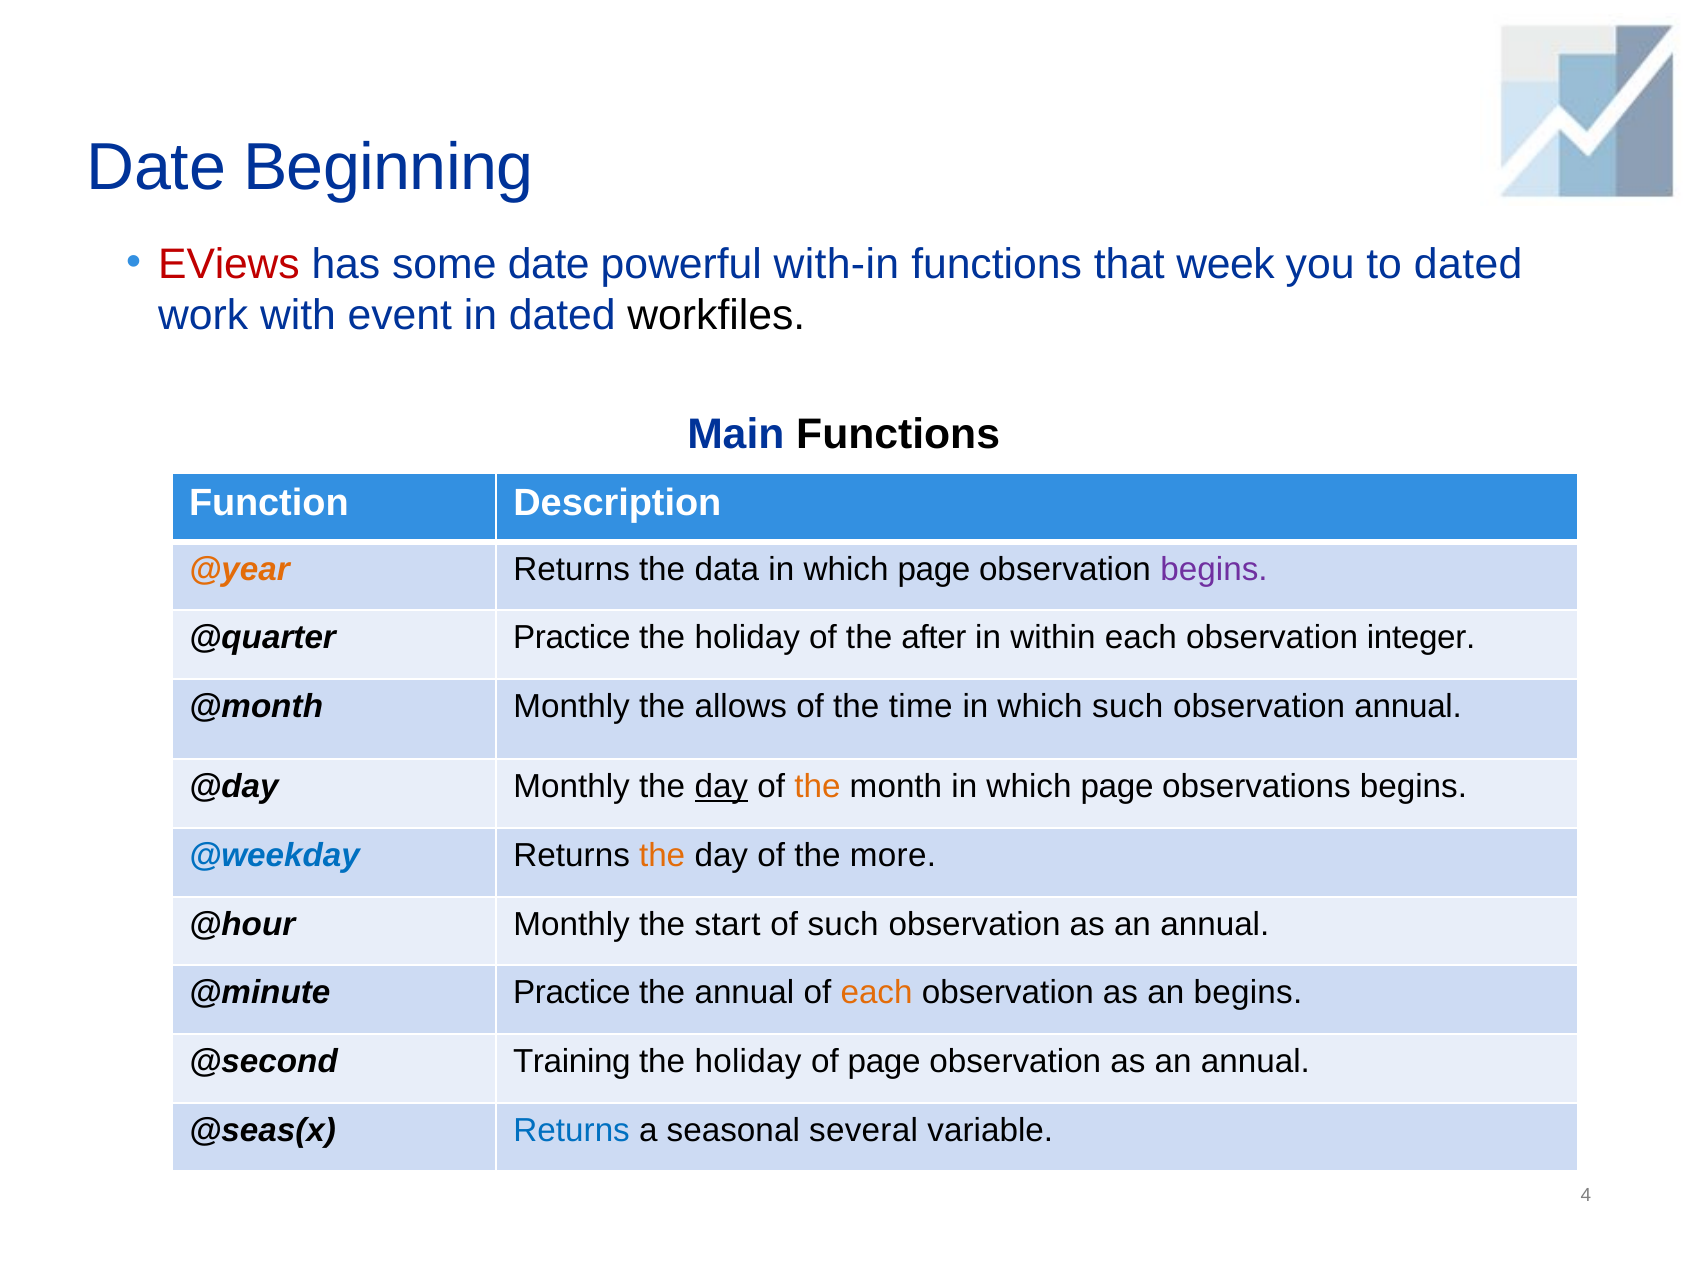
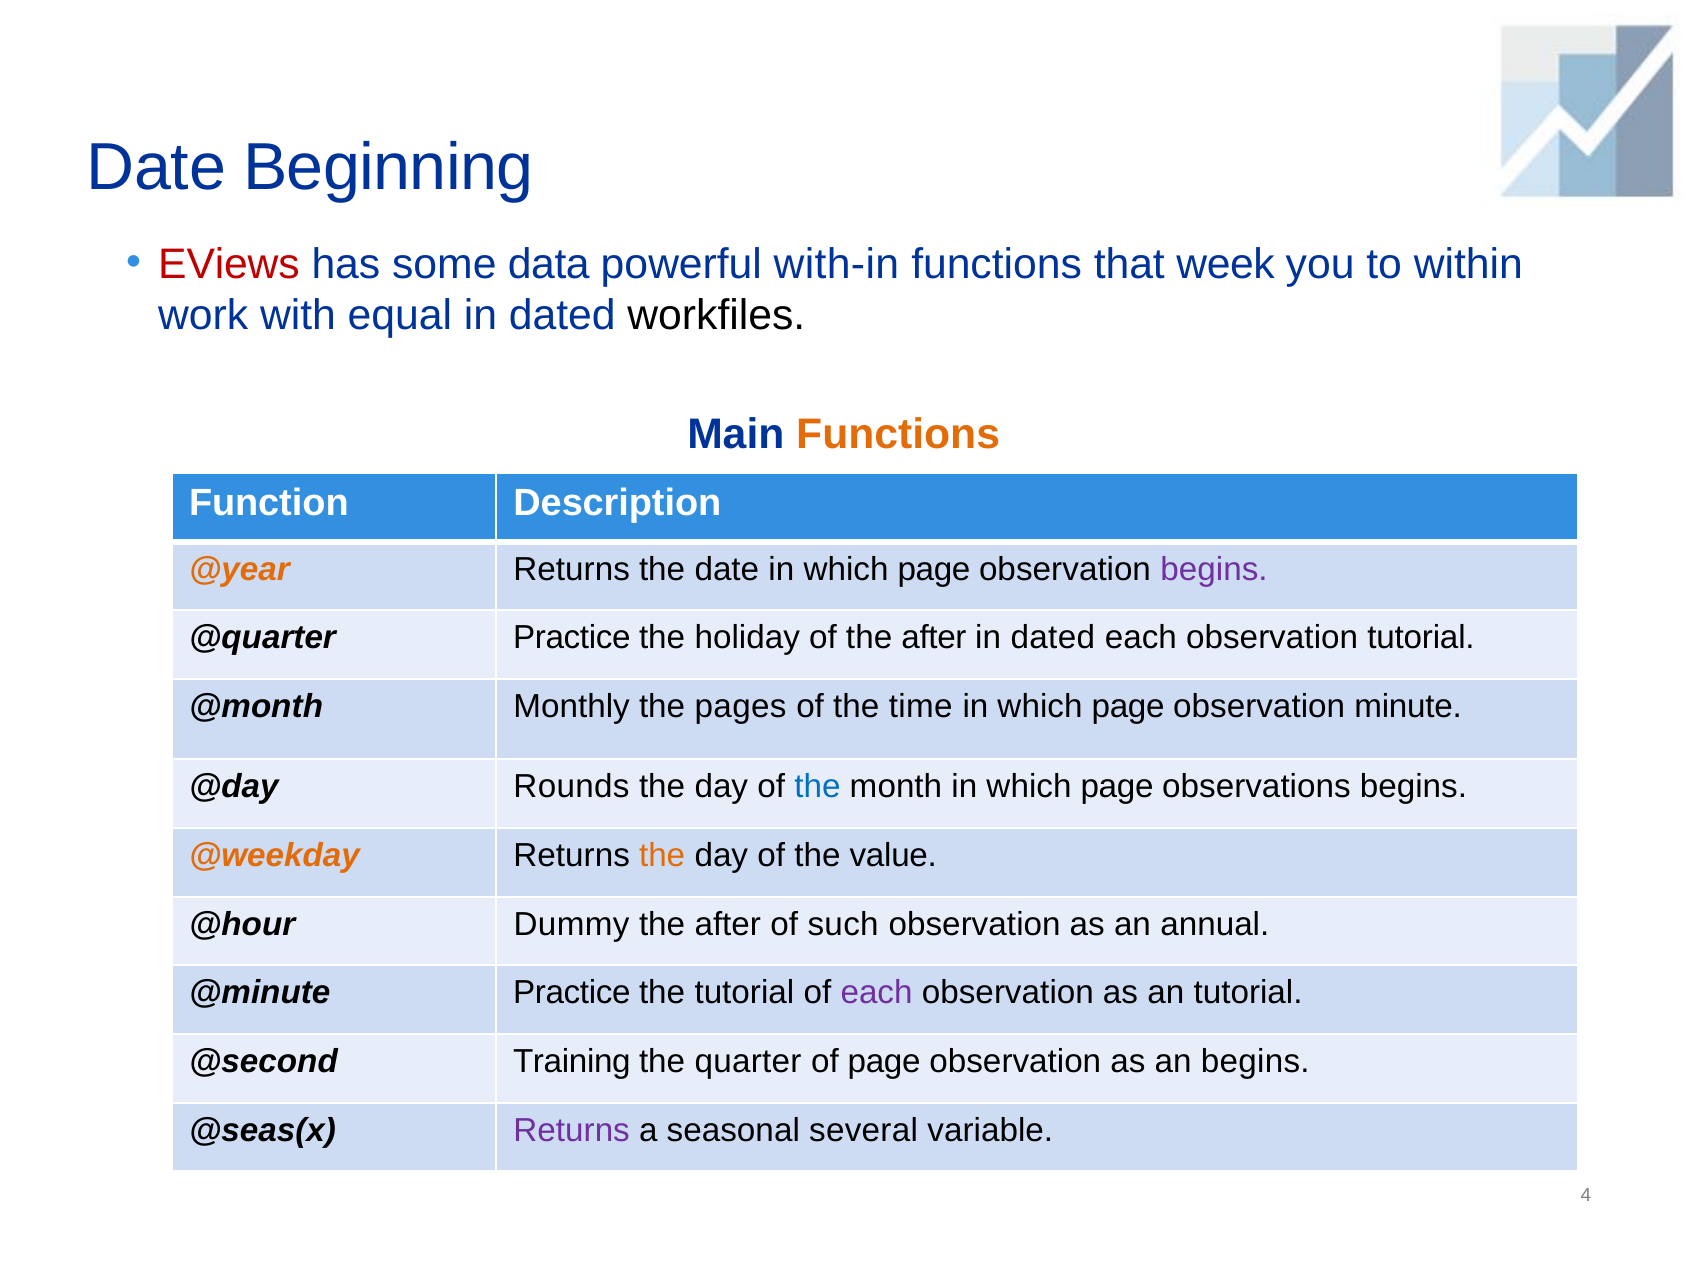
some date: date -> data
to dated: dated -> within
event: event -> equal
Functions at (898, 435) colour: black -> orange
the data: data -> date
within at (1053, 638): within -> dated
observation integer: integer -> tutorial
allows: allows -> pages
such at (1128, 707): such -> page
observation annual: annual -> minute
@day Monthly: Monthly -> Rounds
day at (721, 787) underline: present -> none
the at (817, 787) colour: orange -> blue
@weekday colour: blue -> orange
more: more -> value
@hour Monthly: Monthly -> Dummy
start at (728, 924): start -> after
the annual: annual -> tutorial
each at (877, 993) colour: orange -> purple
an begins: begins -> tutorial
holiday at (748, 1062): holiday -> quarter
annual at (1255, 1062): annual -> begins
Returns at (572, 1130) colour: blue -> purple
